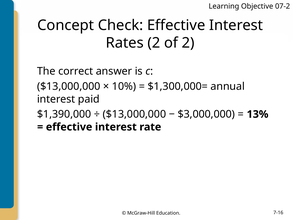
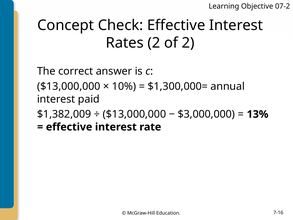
$1,390,000: $1,390,000 -> $1,382,009
